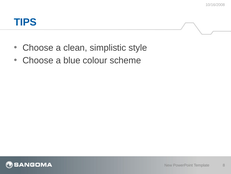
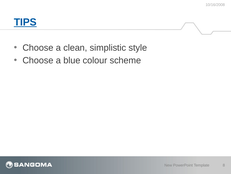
TIPS underline: none -> present
